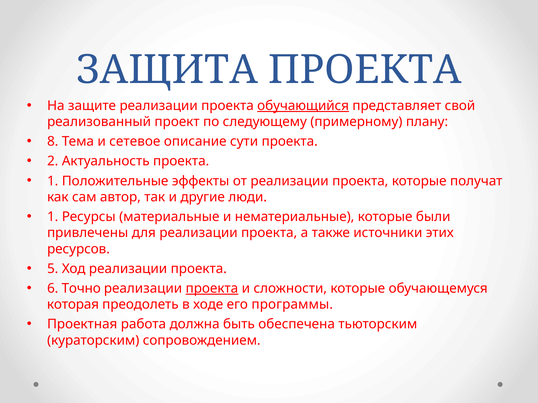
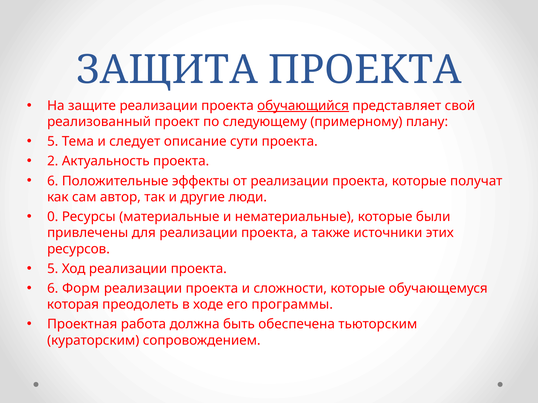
8 at (53, 142): 8 -> 5
сетевое: сетевое -> следует
1 at (53, 181): 1 -> 6
1 at (53, 217): 1 -> 0
Точно: Точно -> Форм
проекта at (212, 289) underline: present -> none
